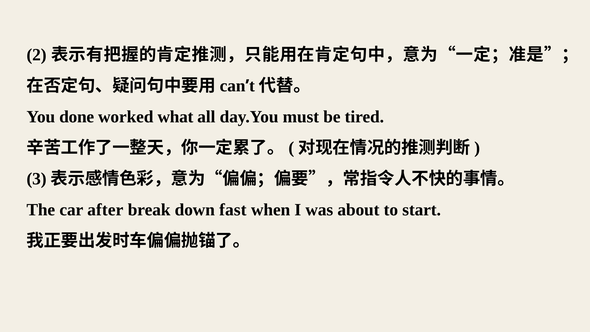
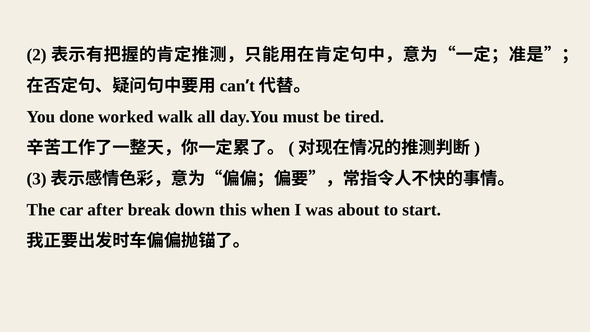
what: what -> walk
fast: fast -> this
